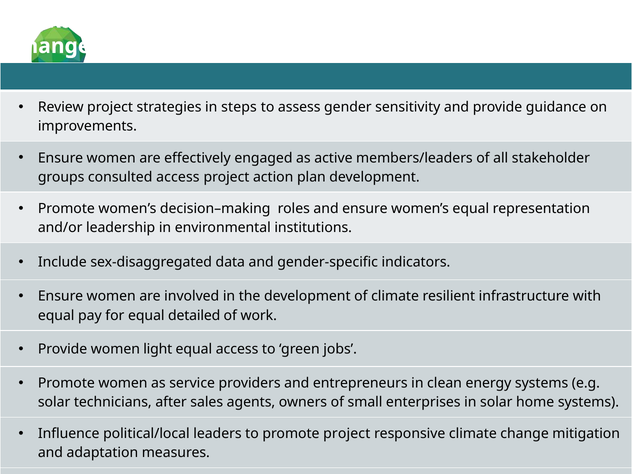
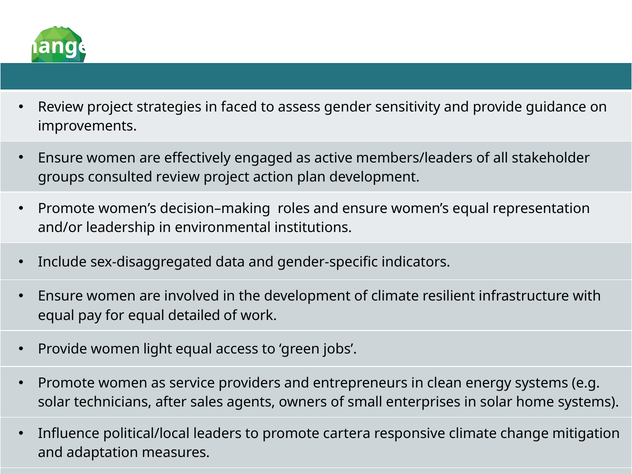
steps: steps -> faced
consulted access: access -> review
promote project: project -> cartera
